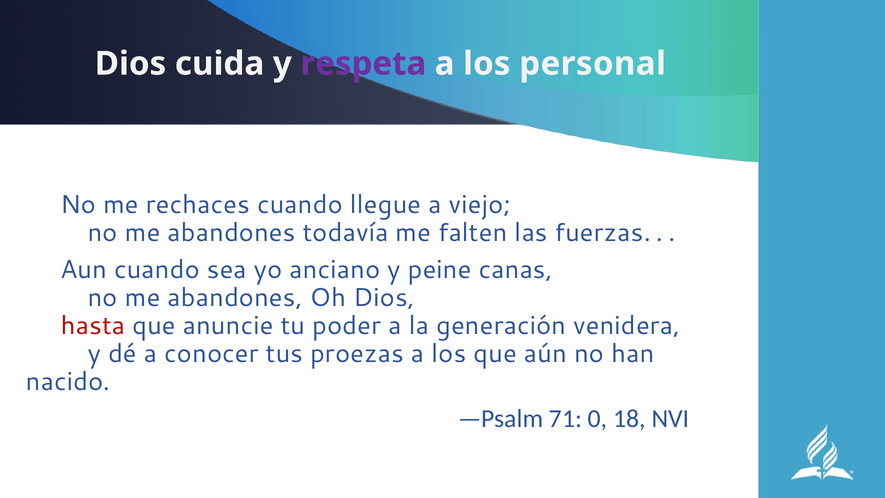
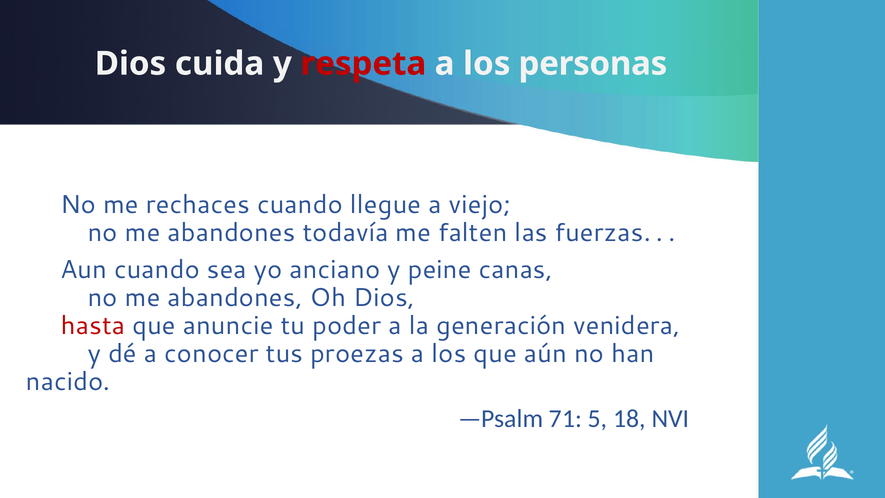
respeta colour: purple -> red
personal: personal -> personas
0: 0 -> 5
